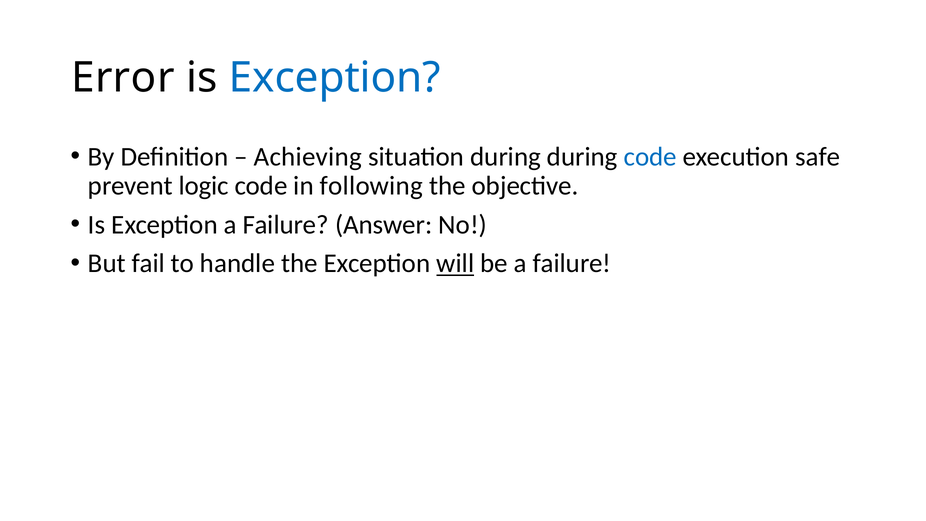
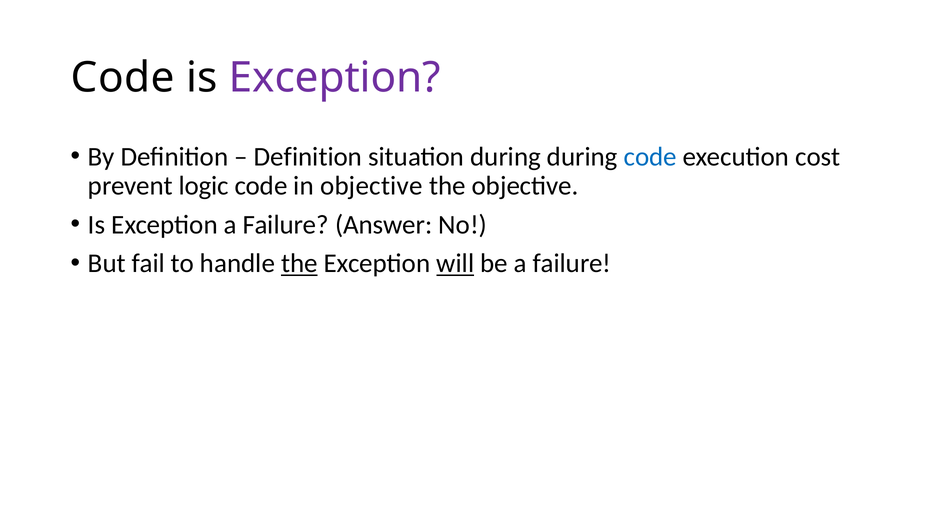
Error at (123, 78): Error -> Code
Exception at (335, 78) colour: blue -> purple
Achieving at (308, 157): Achieving -> Definition
safe: safe -> cost
in following: following -> objective
the at (299, 263) underline: none -> present
